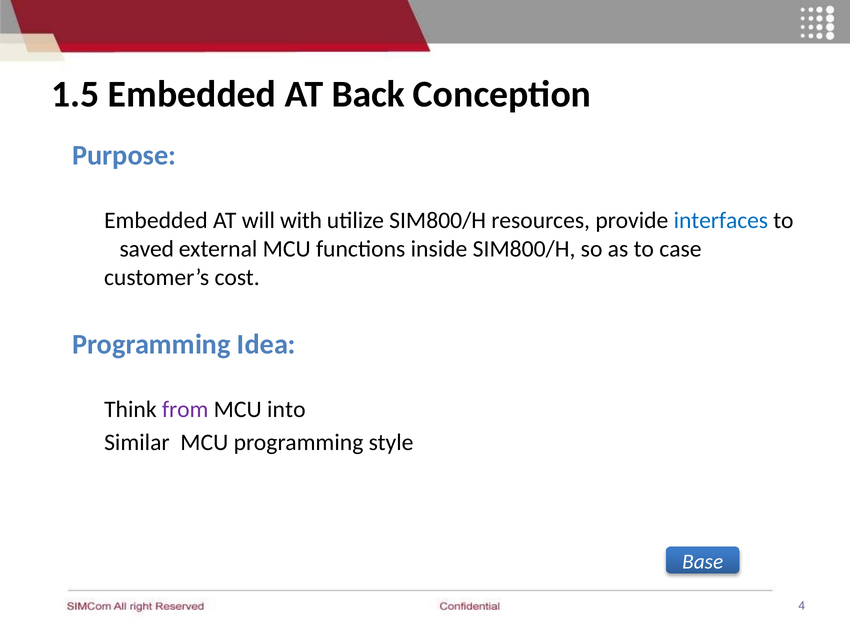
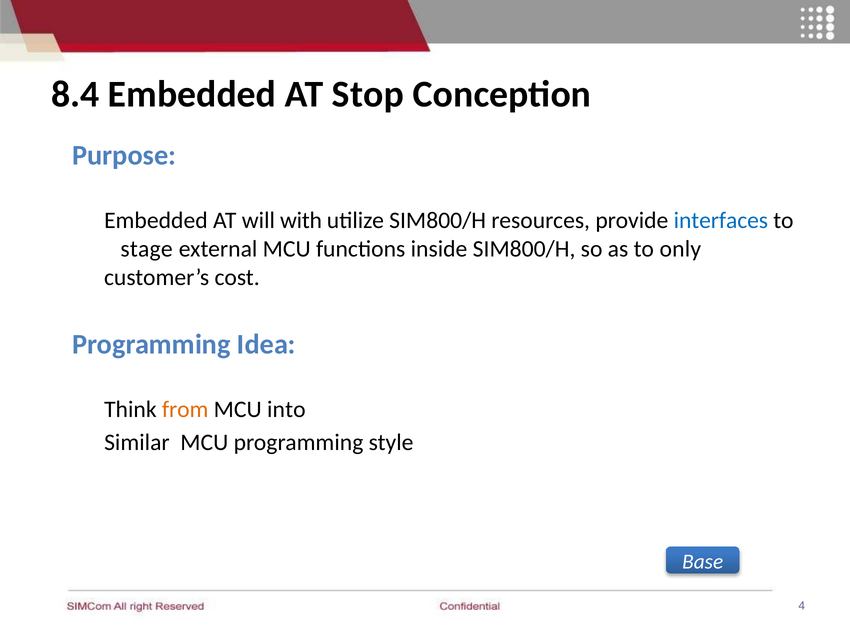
1.5: 1.5 -> 8.4
Back: Back -> Stop
saved: saved -> stage
case: case -> only
from colour: purple -> orange
